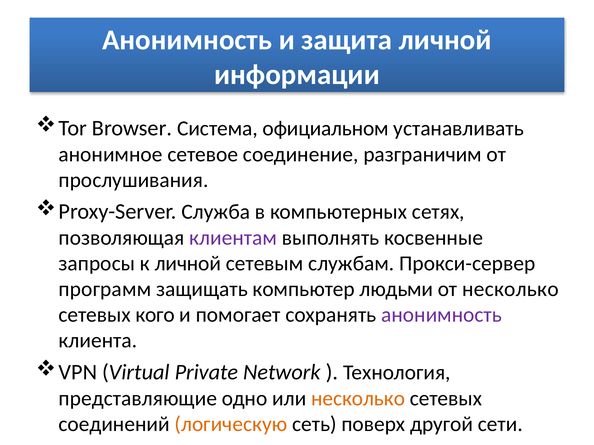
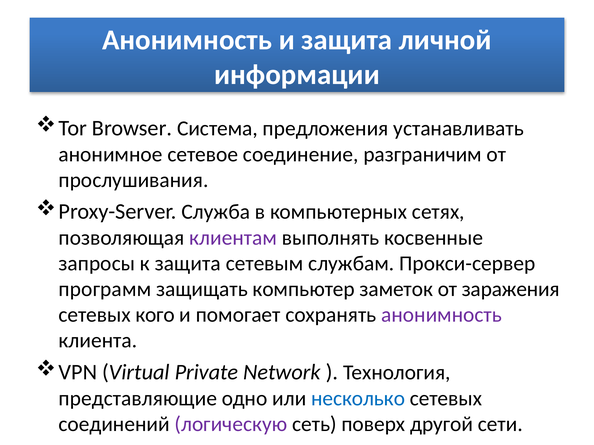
официальном: официальном -> предложения
к личной: личной -> защита
людьми: людьми -> заметок
от несколько: несколько -> заражения
несколько at (358, 399) colour: orange -> blue
логическую colour: orange -> purple
